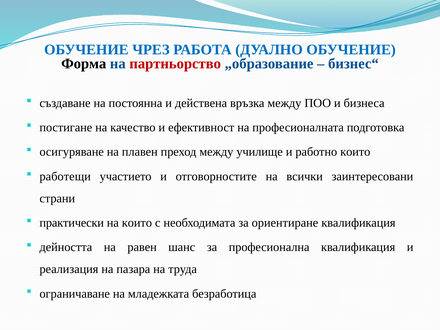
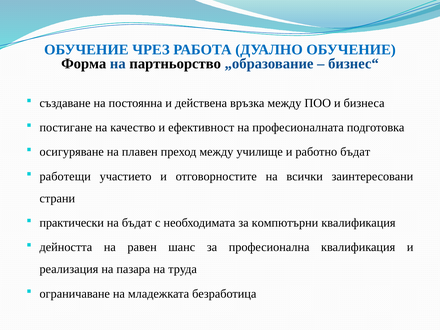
партньорство colour: red -> black
работно които: които -> бъдат
на които: които -> бъдат
ориентиране: ориентиране -> компютърни
